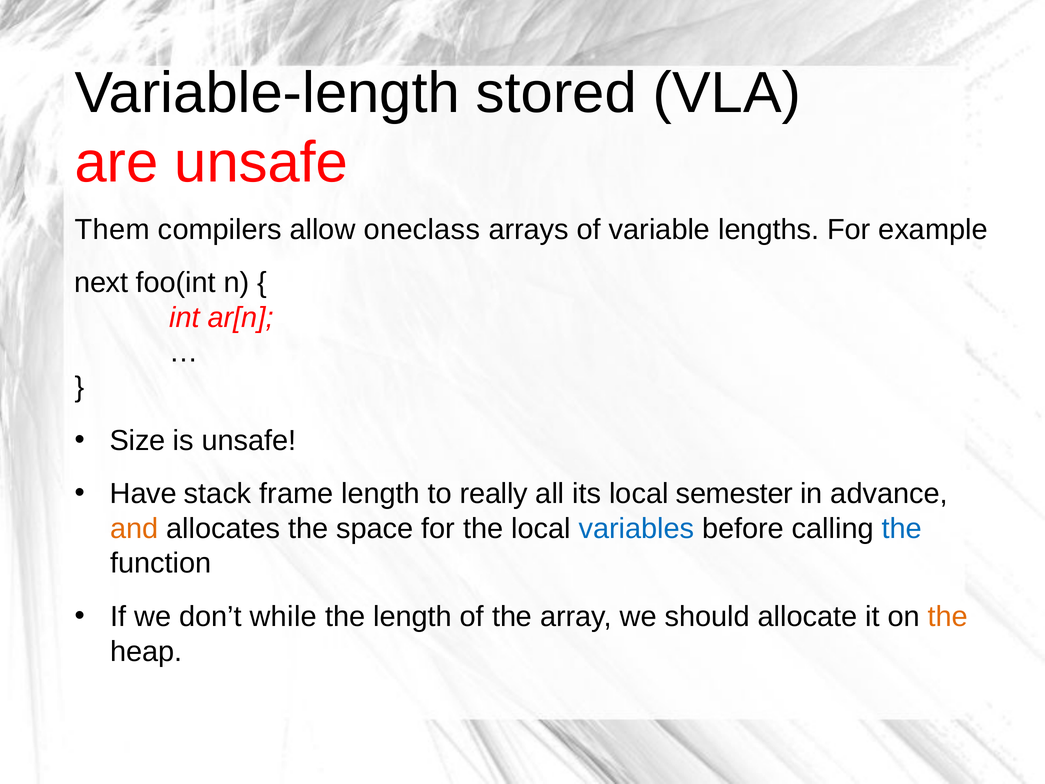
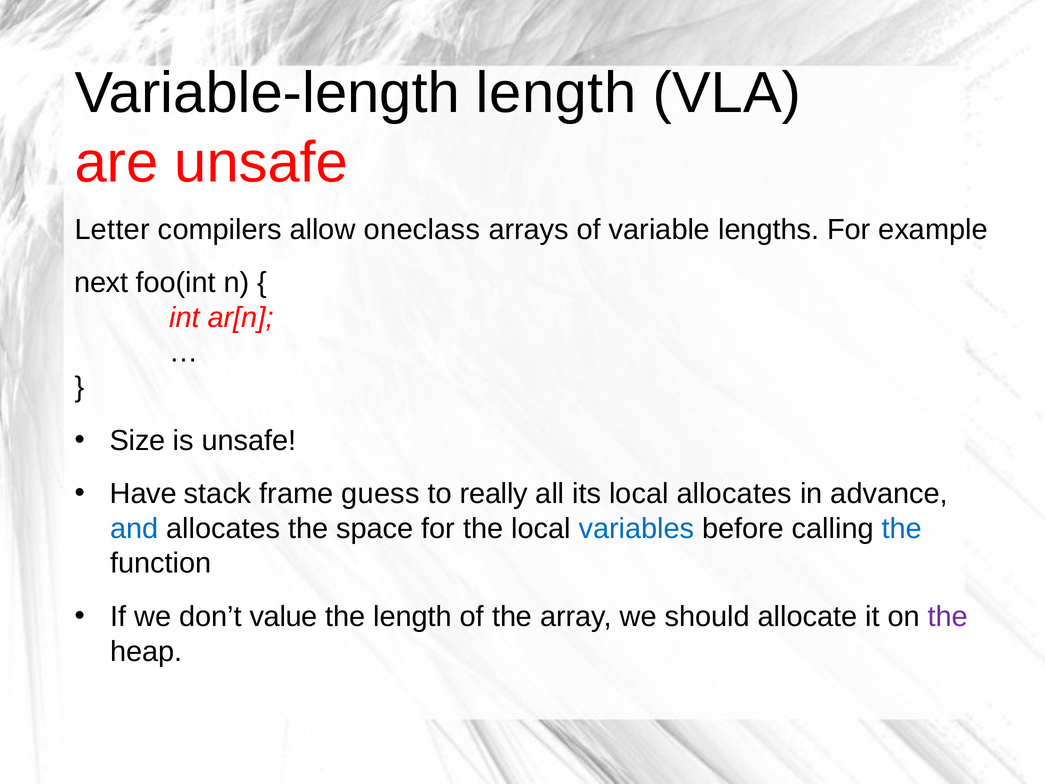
Variable-length stored: stored -> length
Them: Them -> Letter
frame length: length -> guess
local semester: semester -> allocates
and colour: orange -> blue
while: while -> value
the at (948, 617) colour: orange -> purple
